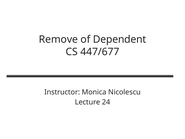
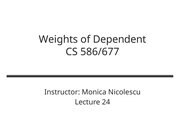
Remove: Remove -> Weights
447/677: 447/677 -> 586/677
